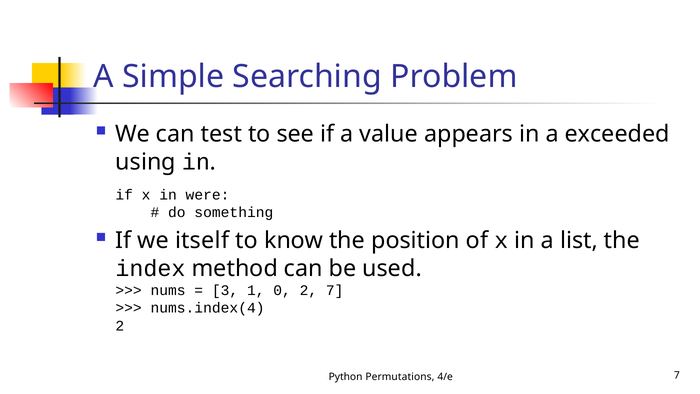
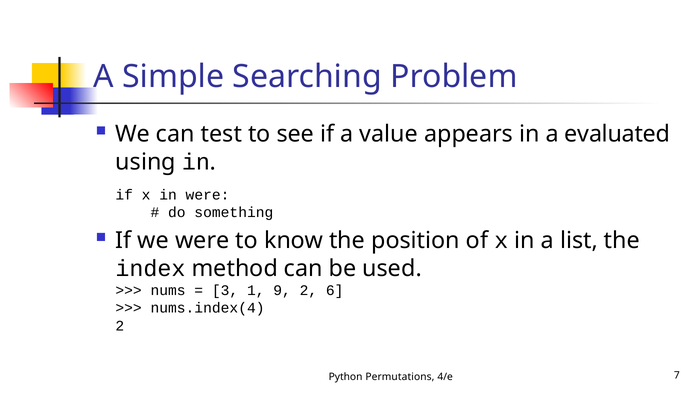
exceeded: exceeded -> evaluated
we itself: itself -> were
0: 0 -> 9
2 7: 7 -> 6
